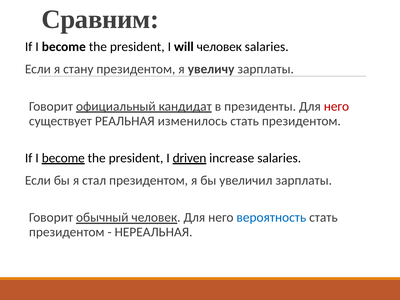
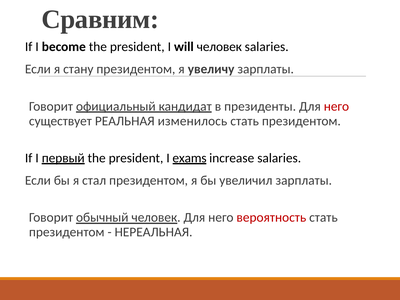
become at (63, 158): become -> первый
driven: driven -> exams
вероятность colour: blue -> red
